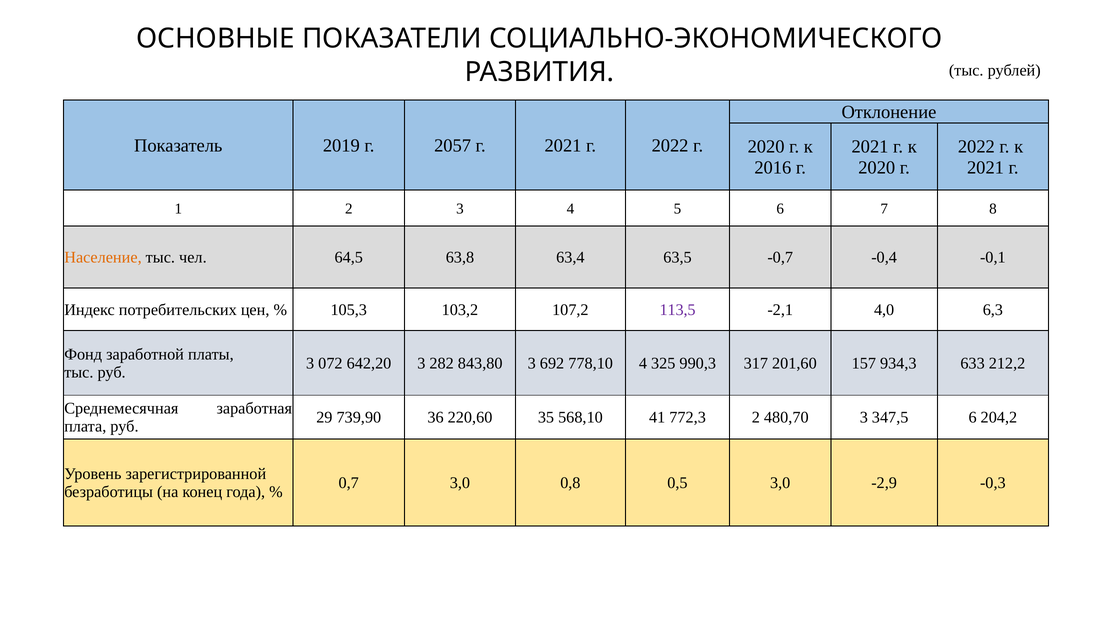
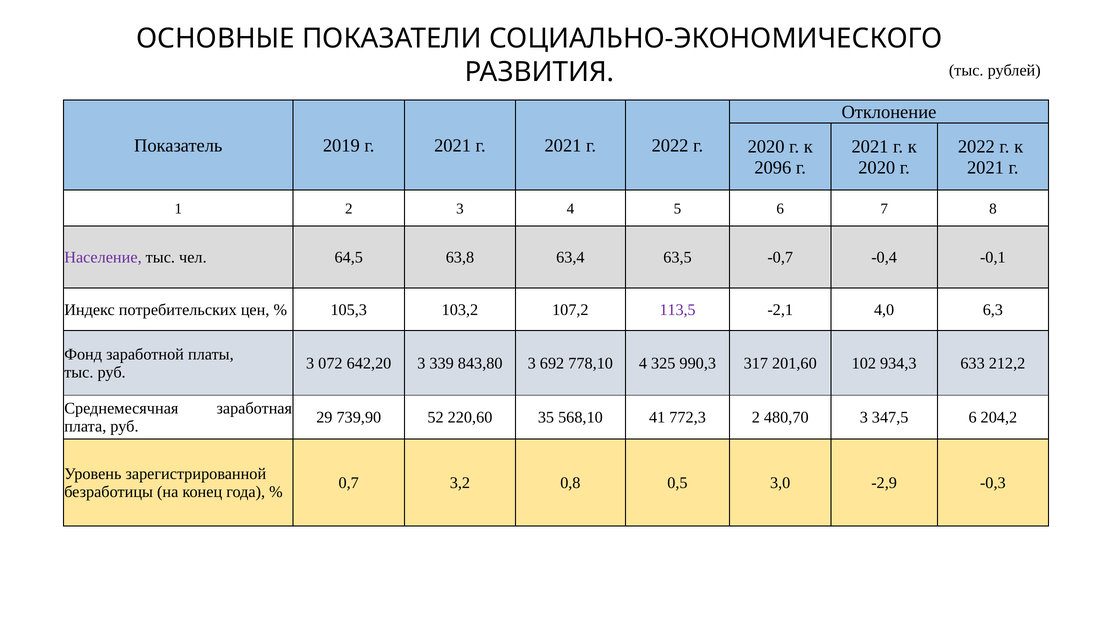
2019 г 2057: 2057 -> 2021
2016: 2016 -> 2096
Население colour: orange -> purple
282: 282 -> 339
157: 157 -> 102
36: 36 -> 52
0,7 3,0: 3,0 -> 3,2
